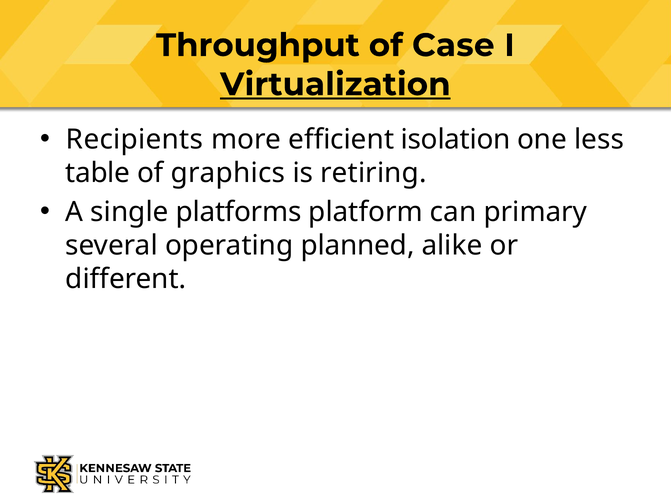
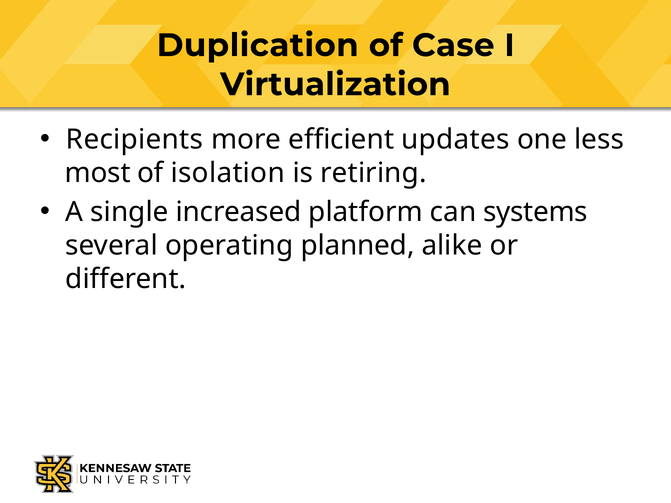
Throughput: Throughput -> Duplication
Virtualization underline: present -> none
isolation: isolation -> updates
table: table -> most
graphics: graphics -> isolation
platforms: platforms -> increased
primary: primary -> systems
